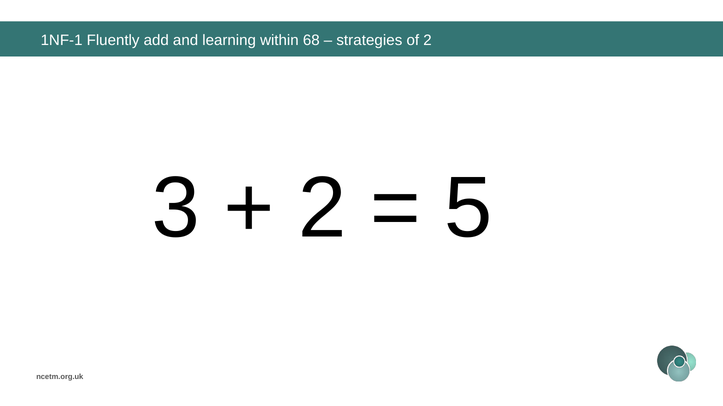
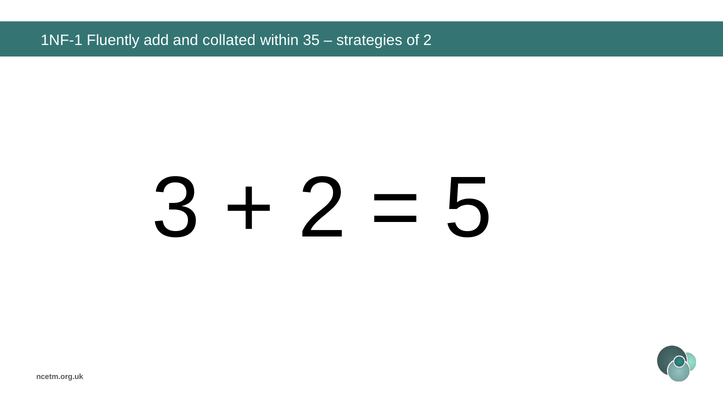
learning: learning -> collated
68: 68 -> 35
